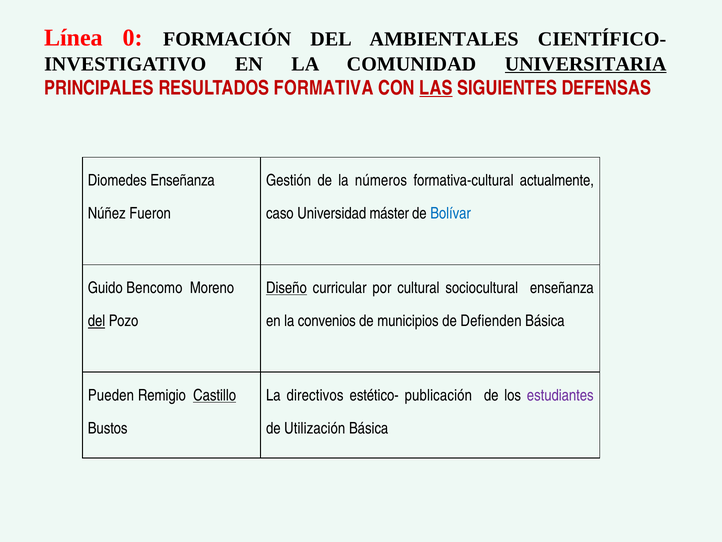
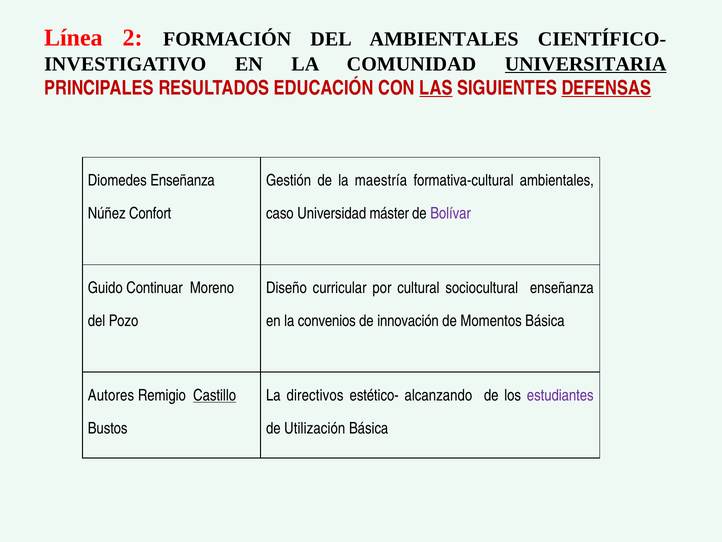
0: 0 -> 2
FORMATIVA: FORMATIVA -> EDUCACIÓN
DEFENSAS underline: none -> present
números: números -> maestría
formativa-cultural actualmente: actualmente -> ambientales
Fueron: Fueron -> Confort
Bolívar colour: blue -> purple
Bencomo: Bencomo -> Continuar
Diseño underline: present -> none
del at (97, 321) underline: present -> none
municipios: municipios -> innovación
Defienden: Defienden -> Momentos
Pueden: Pueden -> Autores
publicación: publicación -> alcanzando
